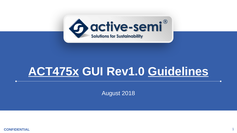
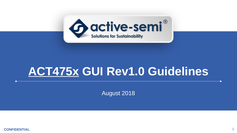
Guidelines underline: present -> none
